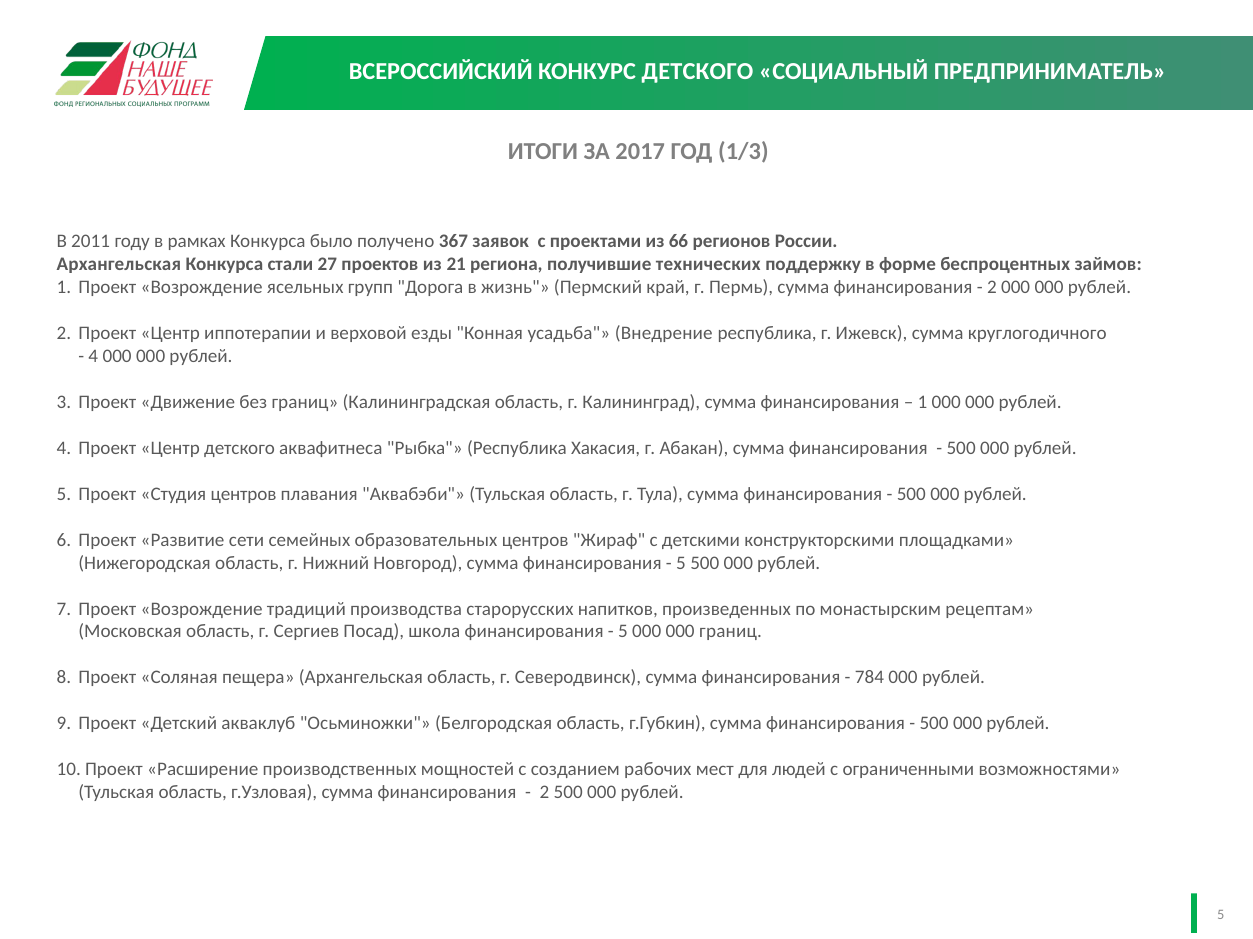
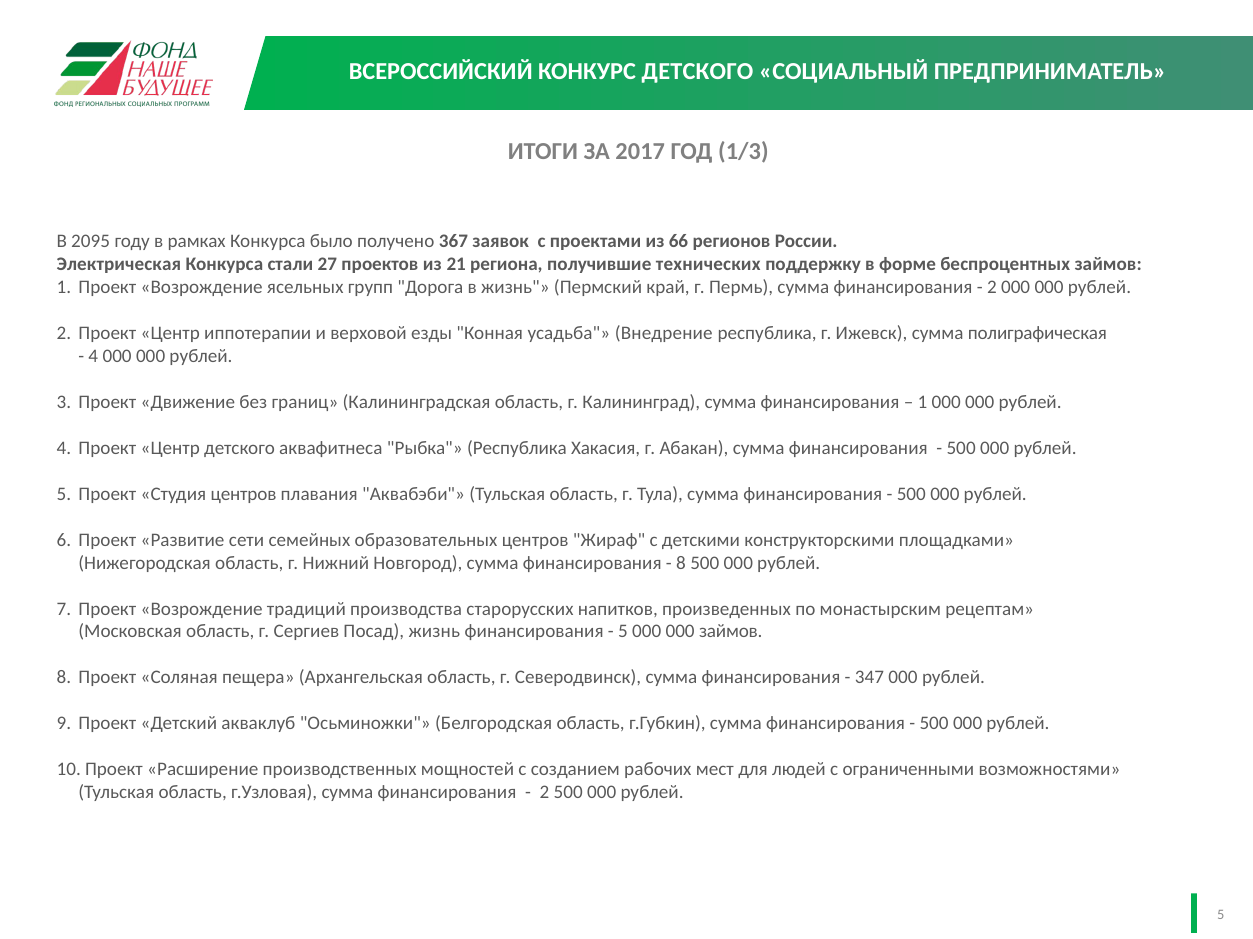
2011: 2011 -> 2095
Архангельская at (119, 264): Архангельская -> Электрическая
круглогодичного: круглогодичного -> полиграфическая
5 at (681, 563): 5 -> 8
Посад школа: школа -> жизнь
000 границ: границ -> займов
784: 784 -> 347
